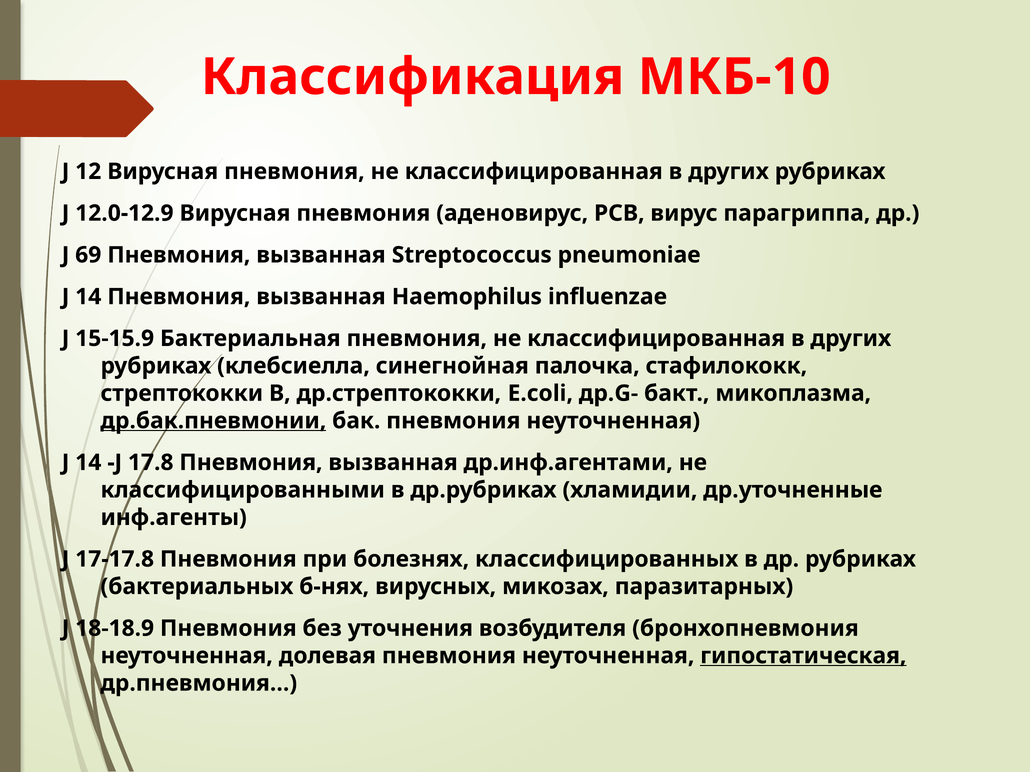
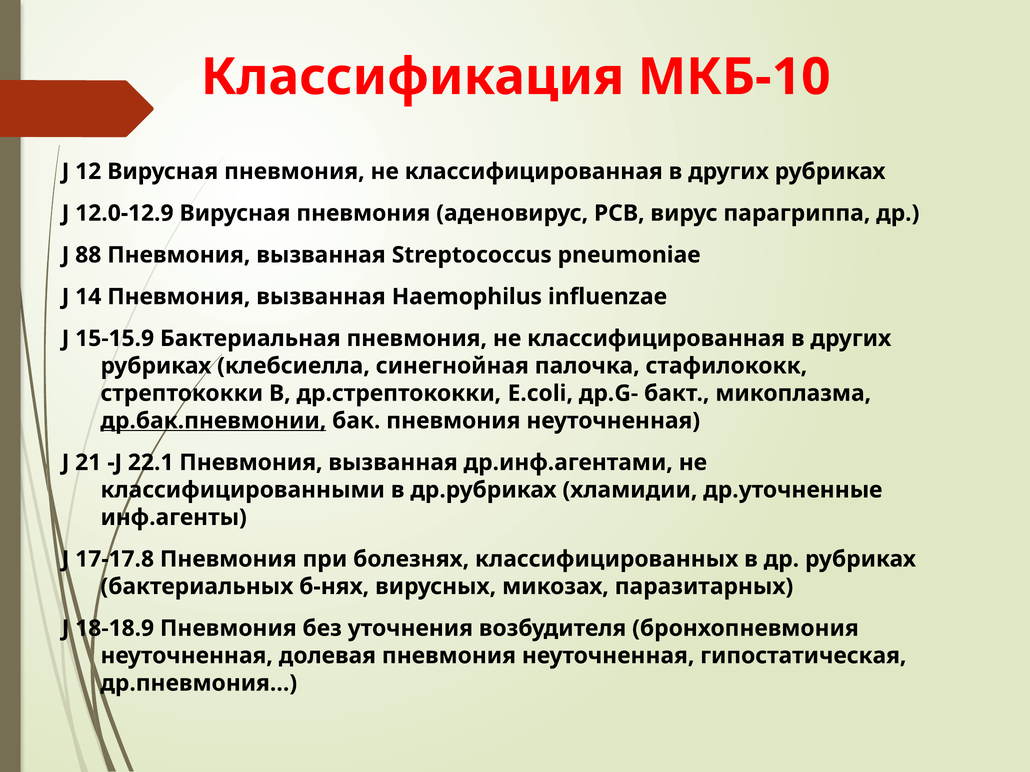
69: 69 -> 88
14 at (88, 463): 14 -> 21
17.8: 17.8 -> 22.1
гипостатическая underline: present -> none
